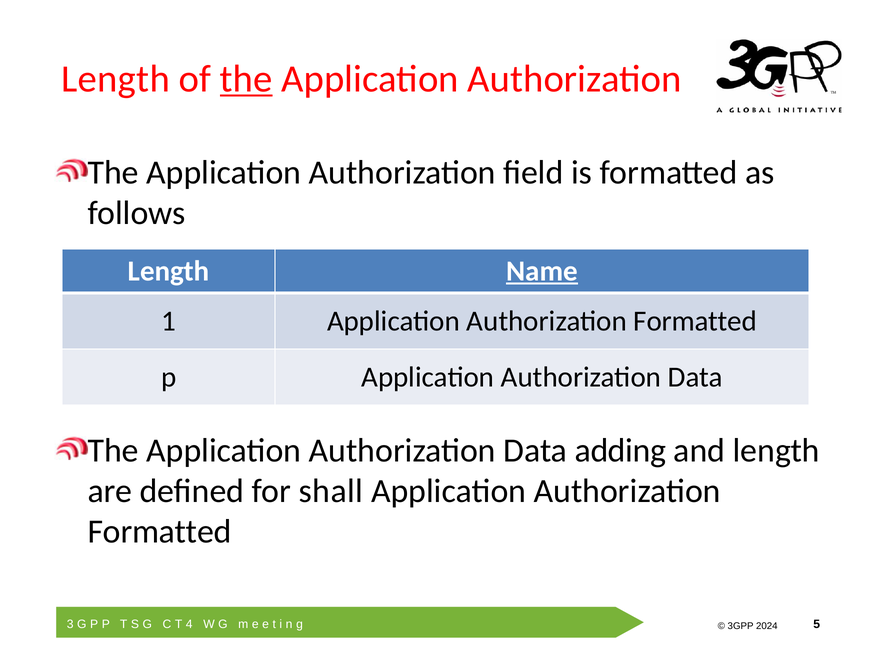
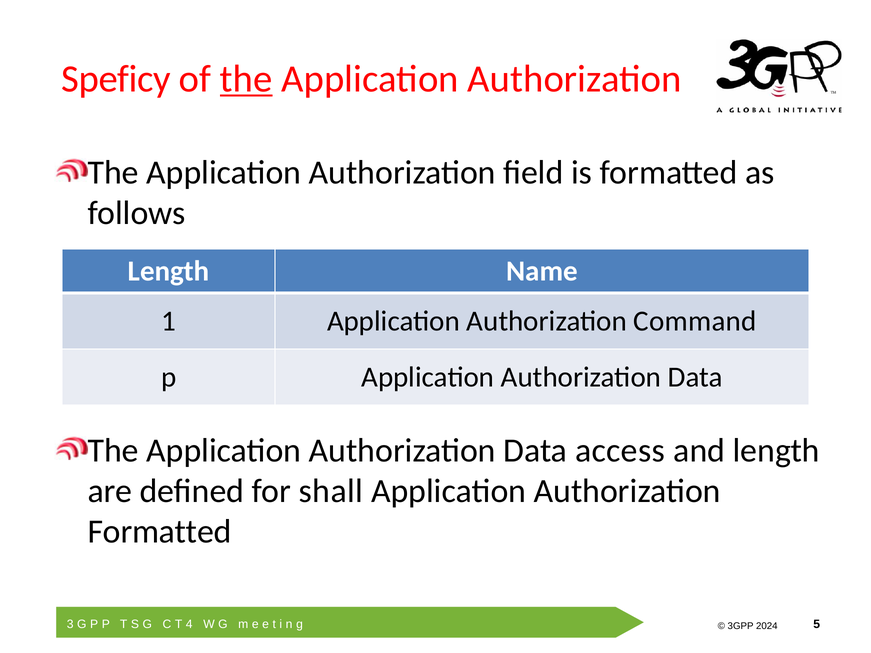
Length at (116, 79): Length -> Speficy
Name underline: present -> none
Formatted at (695, 321): Formatted -> Command
adding: adding -> access
